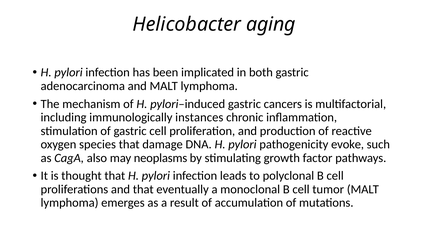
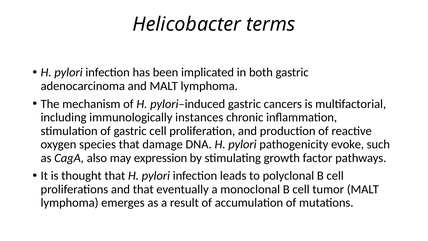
aging: aging -> terms
neoplasms: neoplasms -> expression
